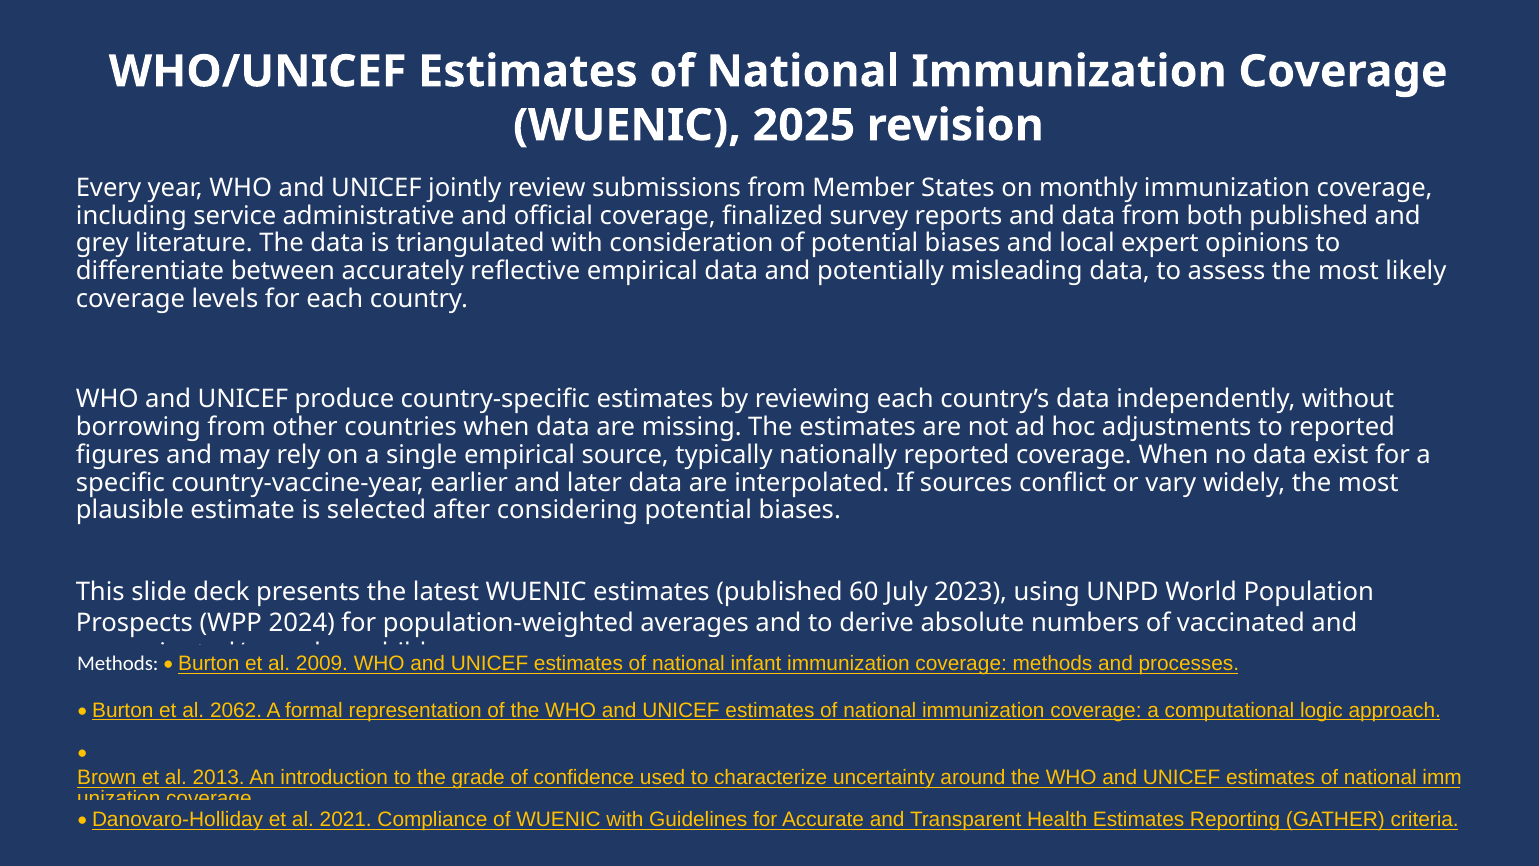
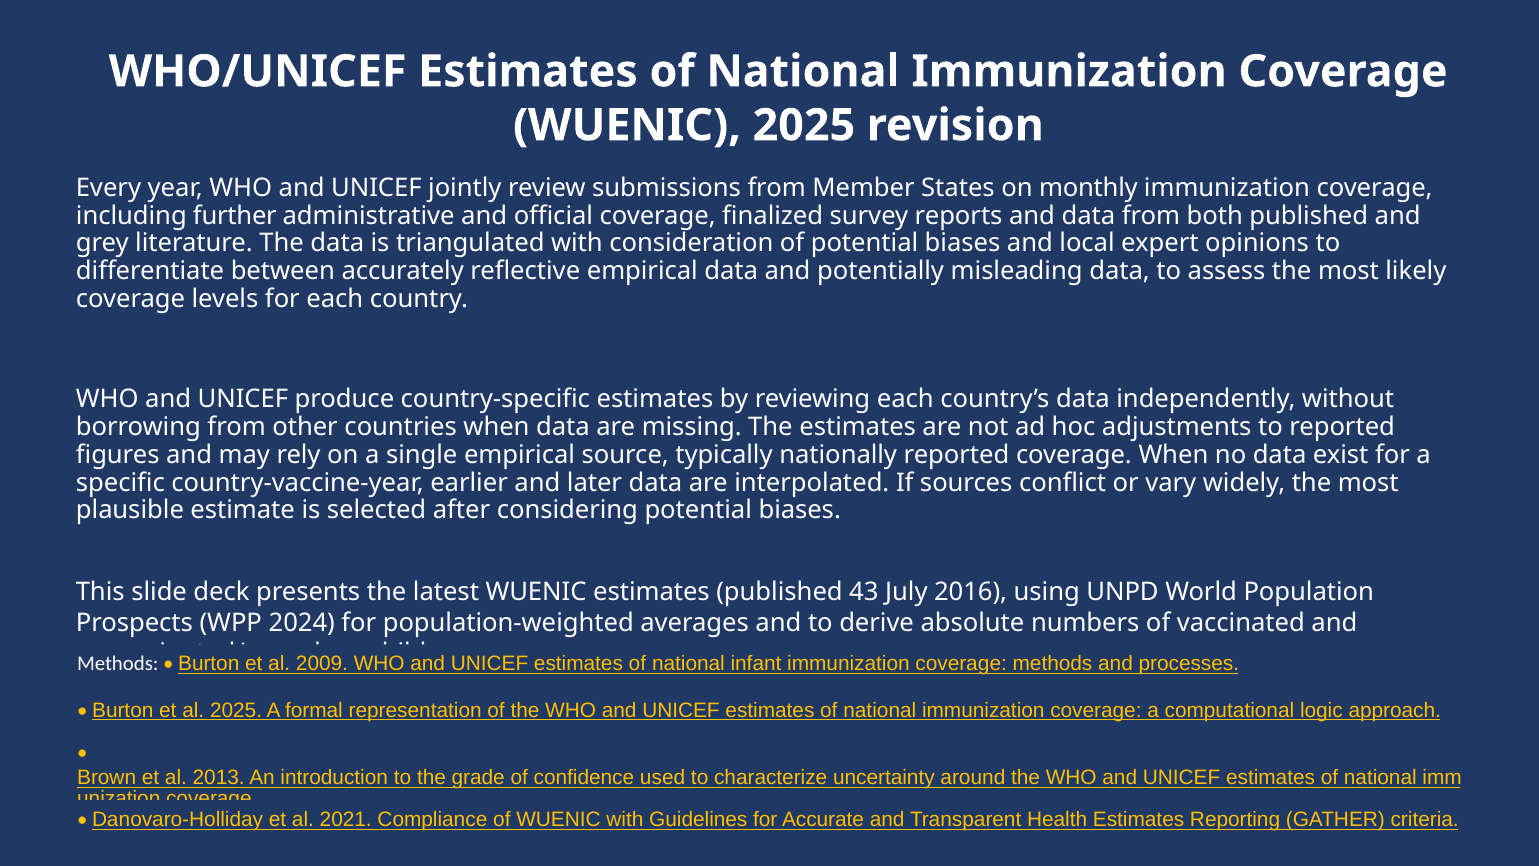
service: service -> further
60: 60 -> 43
2023: 2023 -> 2016
al 2062: 2062 -> 2025
